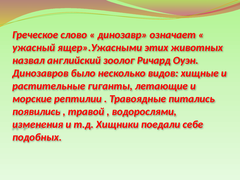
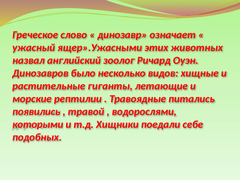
изменения: изменения -> которыми
